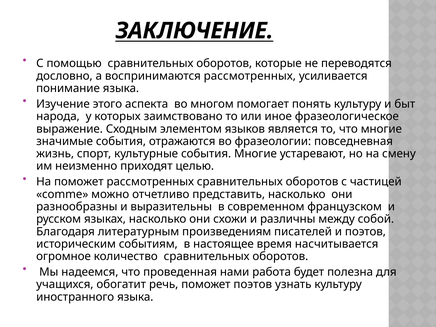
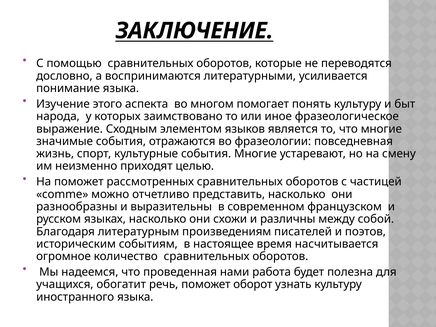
воспринимаются рассмотренных: рассмотренных -> литературными
поможет поэтов: поэтов -> оборот
